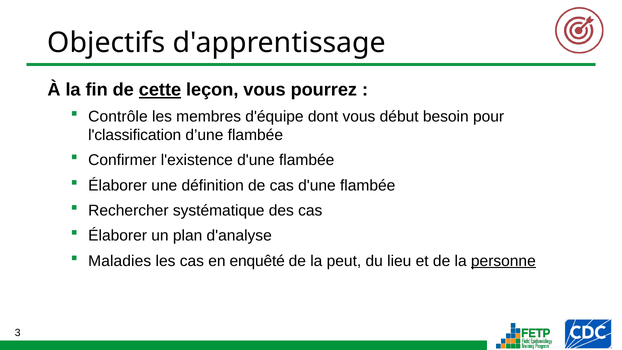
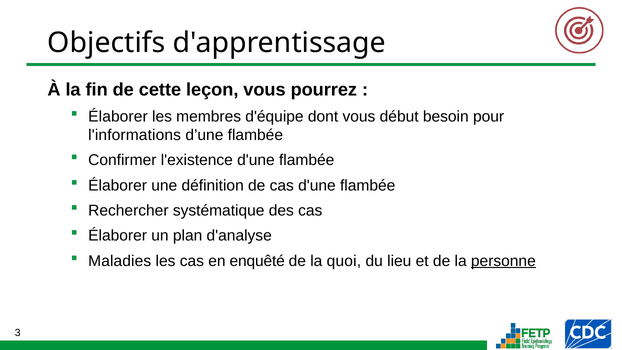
cette underline: present -> none
Contrôle at (118, 116): Contrôle -> Élaborer
l'classification: l'classification -> l'informations
peut: peut -> quoi
